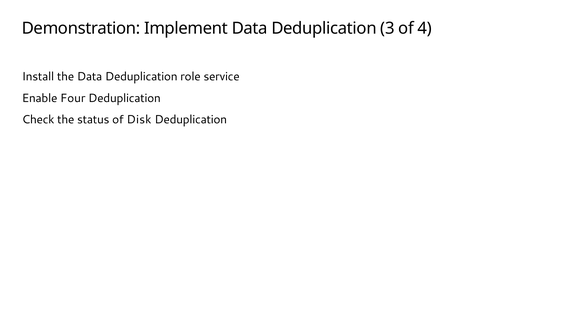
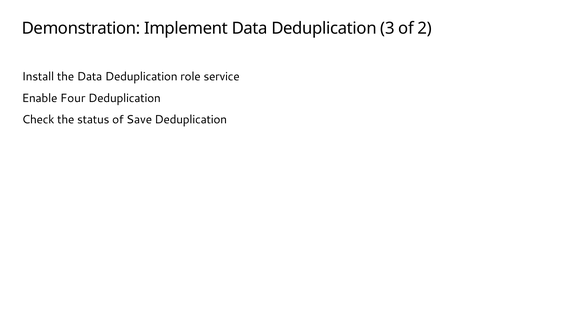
4: 4 -> 2
Disk: Disk -> Save
